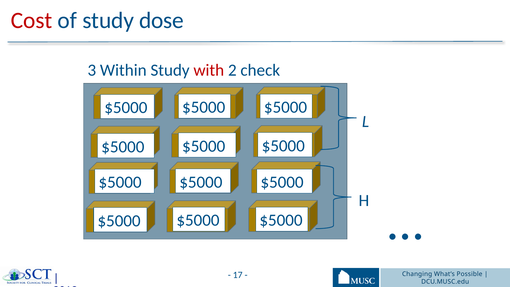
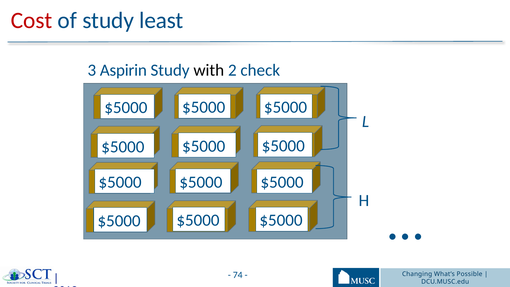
dose: dose -> least
Within: Within -> Aspirin
with colour: red -> black
17: 17 -> 74
